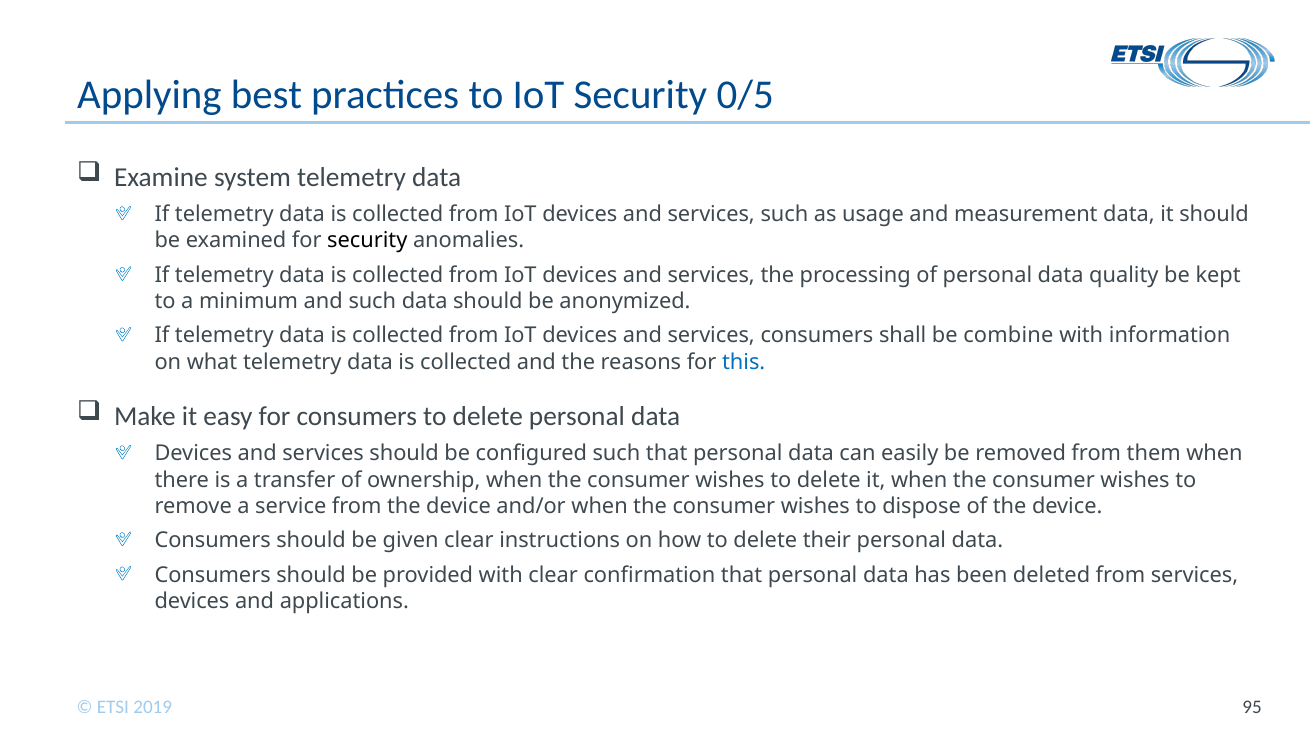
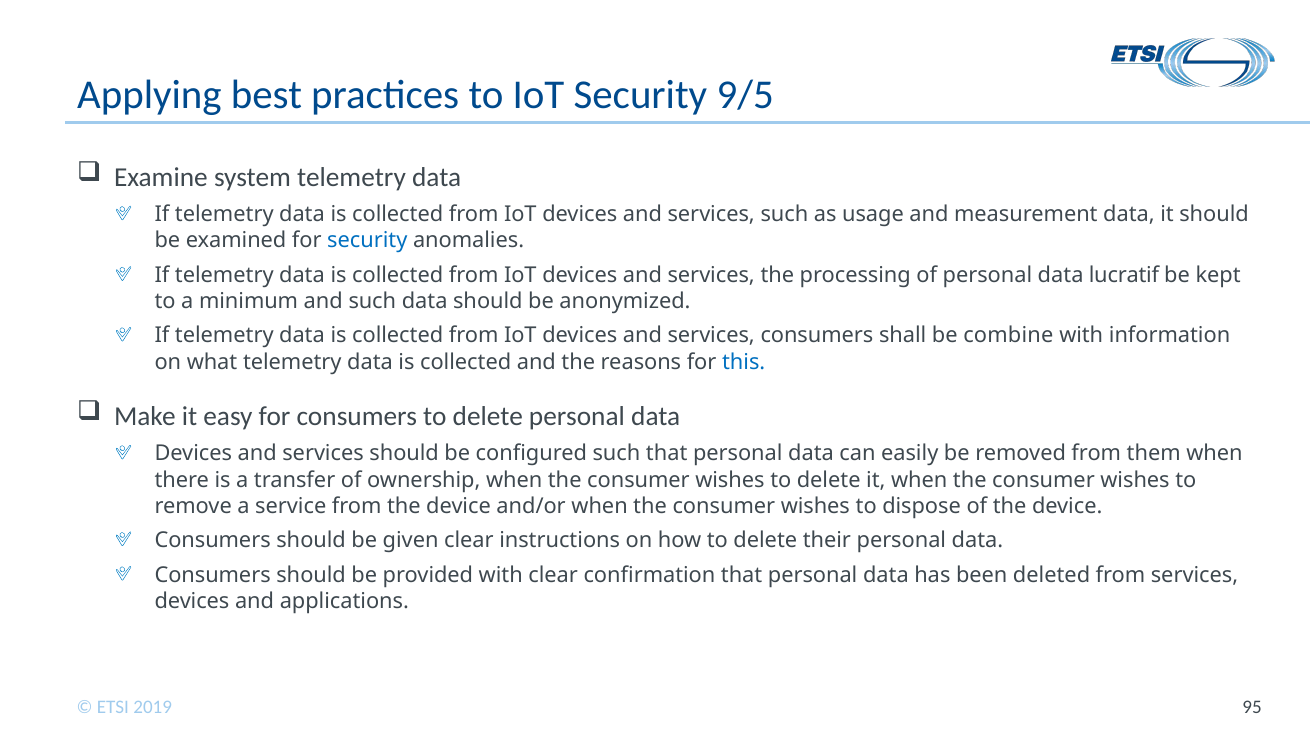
0/5: 0/5 -> 9/5
security at (367, 241) colour: black -> blue
quality: quality -> lucratif
